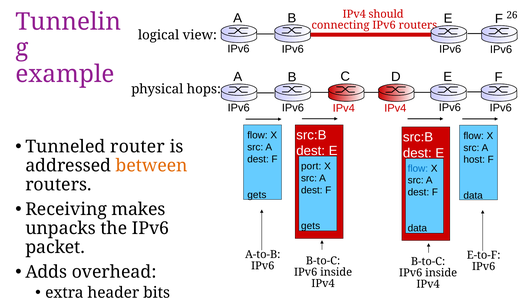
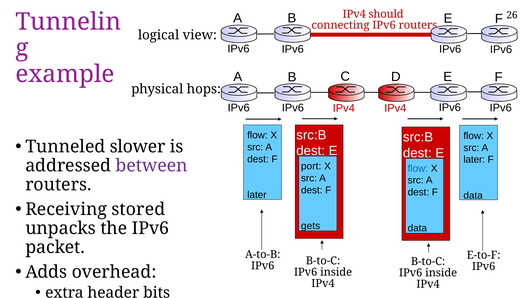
router: router -> slower
host at (474, 160): host -> later
between colour: orange -> purple
gets at (257, 195): gets -> later
makes: makes -> stored
